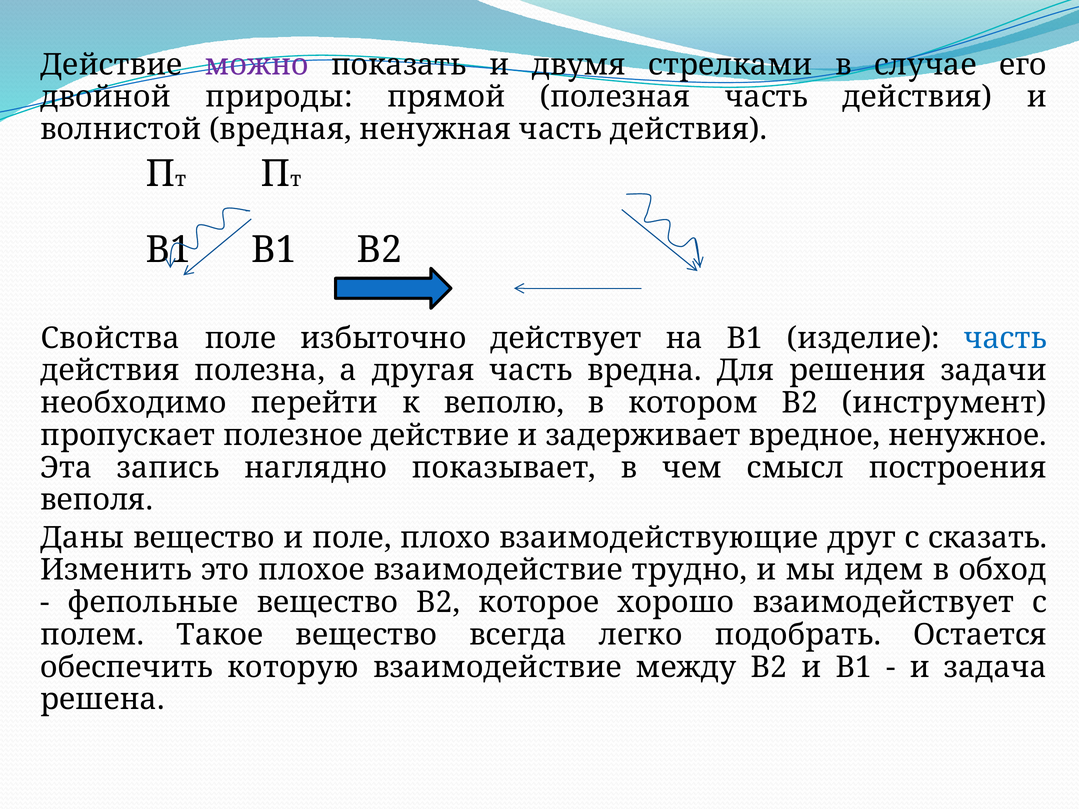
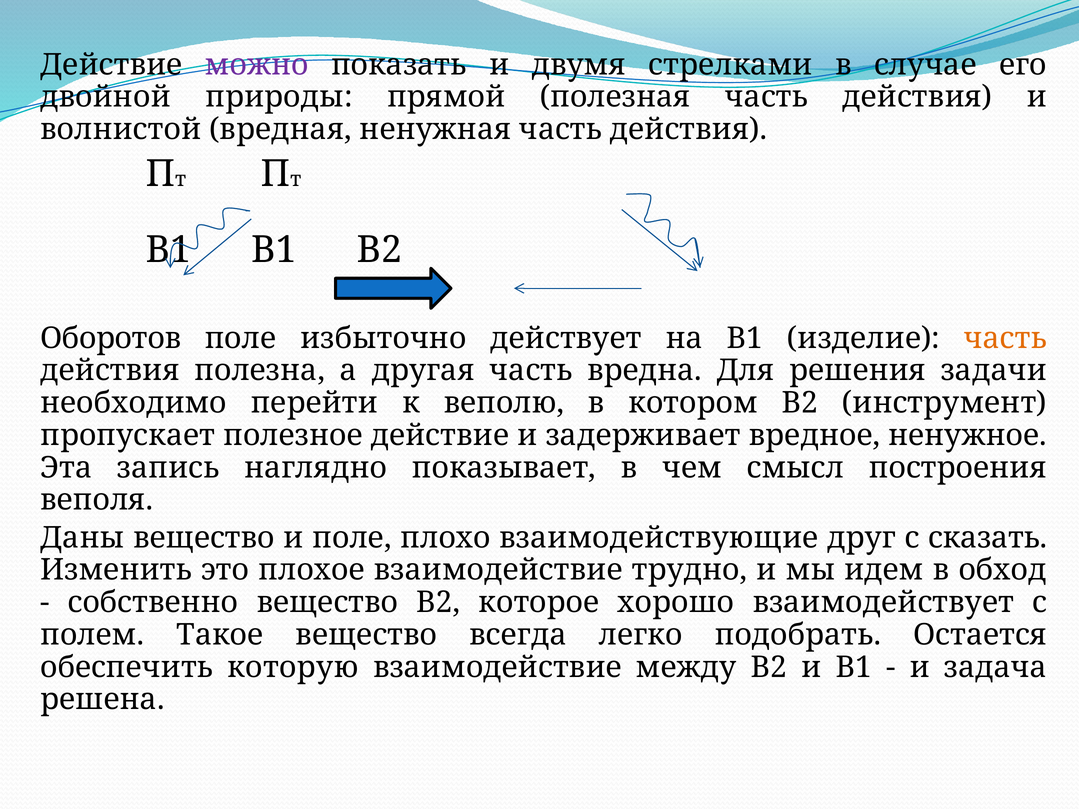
Свойства: Свойства -> Оборотов
часть at (1005, 338) colour: blue -> orange
фепольные: фепольные -> собственно
